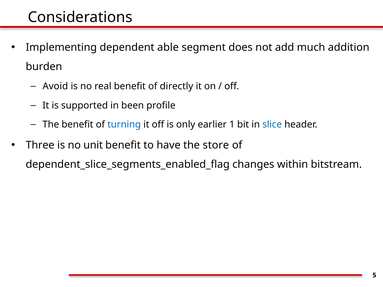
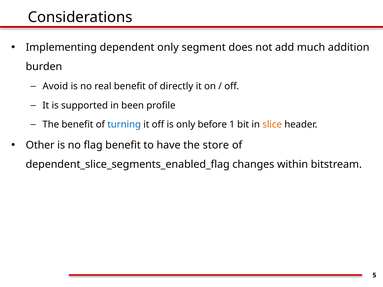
dependent able: able -> only
earlier: earlier -> before
slice colour: blue -> orange
Three: Three -> Other
unit: unit -> flag
